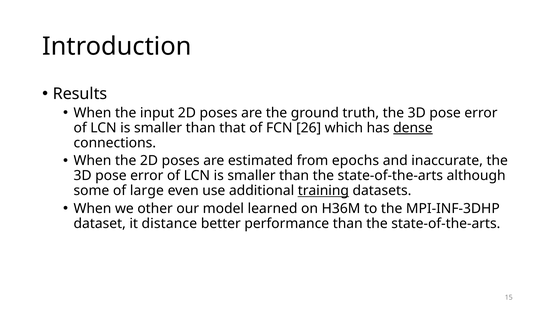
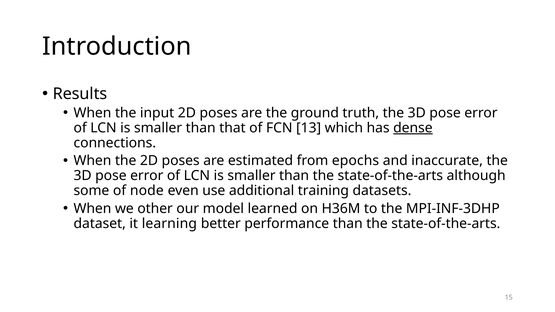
26: 26 -> 13
large: large -> node
training underline: present -> none
distance: distance -> learning
